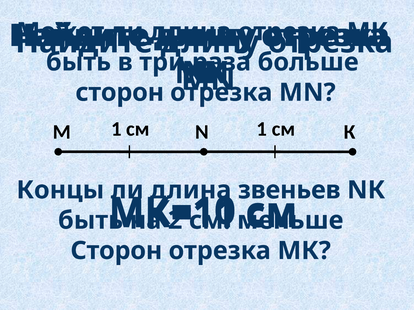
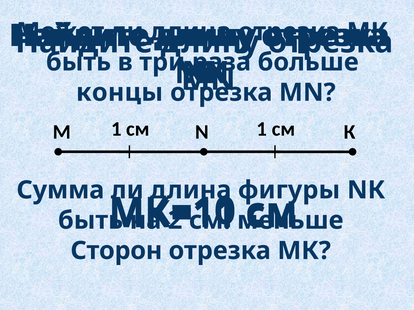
сторон at (120, 93): сторон -> концы
Концы: Концы -> Сумма
звеньев: звеньев -> фигуры
